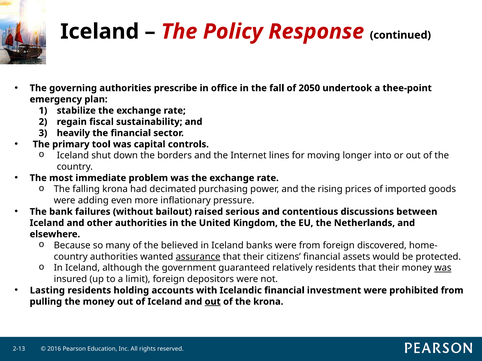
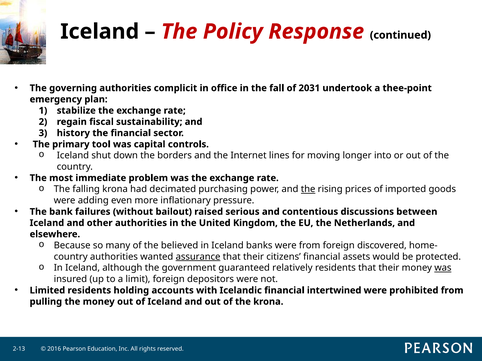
prescribe: prescribe -> complicit
2050: 2050 -> 2031
heavily: heavily -> history
the at (308, 189) underline: none -> present
Lasting: Lasting -> Limited
investment: investment -> intertwined
out at (213, 302) underline: present -> none
